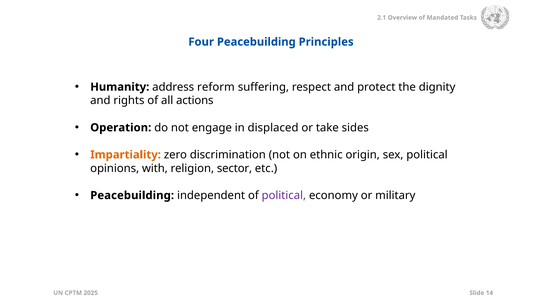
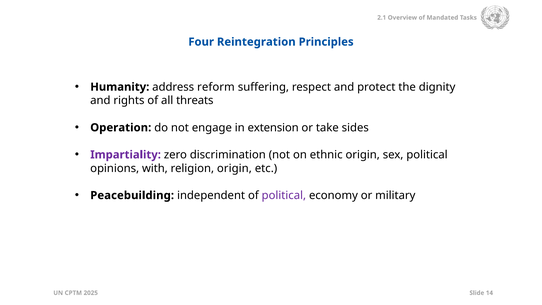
Four Peacebuilding: Peacebuilding -> Reintegration
actions: actions -> threats
displaced: displaced -> extension
Impartiality colour: orange -> purple
religion sector: sector -> origin
